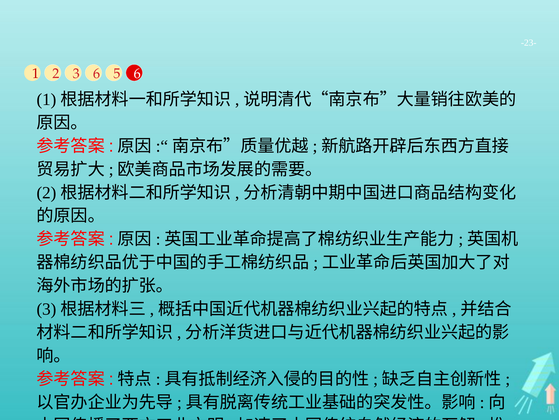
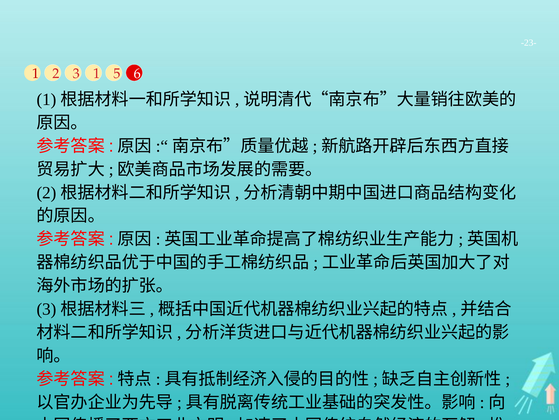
3 6: 6 -> 1
